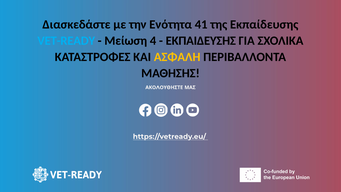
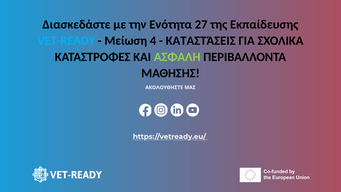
41: 41 -> 27
ΕΚΠΑΙΔΕΥΣΗΣ: ΕΚΠΑΙΔΕΥΣΗΣ -> ΚΑΤΑΣΤΆΣΕΙΣ
ΑΣΦΑΛΗ colour: yellow -> light green
